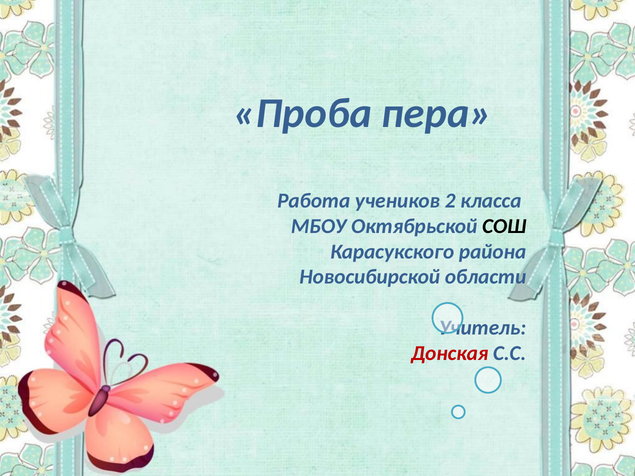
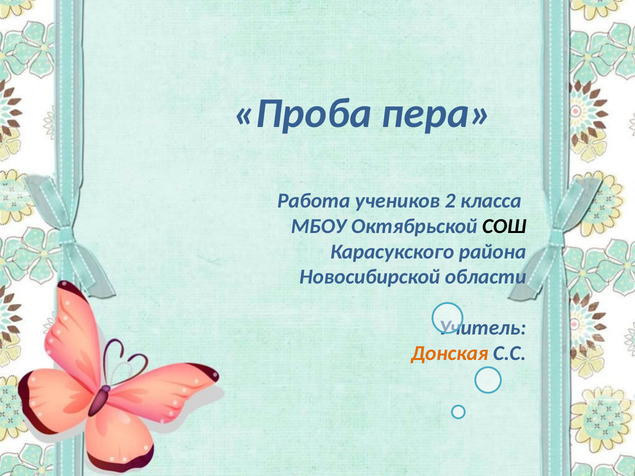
Донская colour: red -> orange
